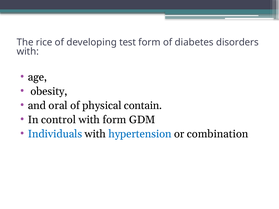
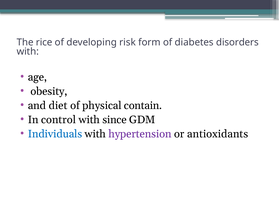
test: test -> risk
oral: oral -> diet
with form: form -> since
hypertension colour: blue -> purple
combination: combination -> antioxidants
